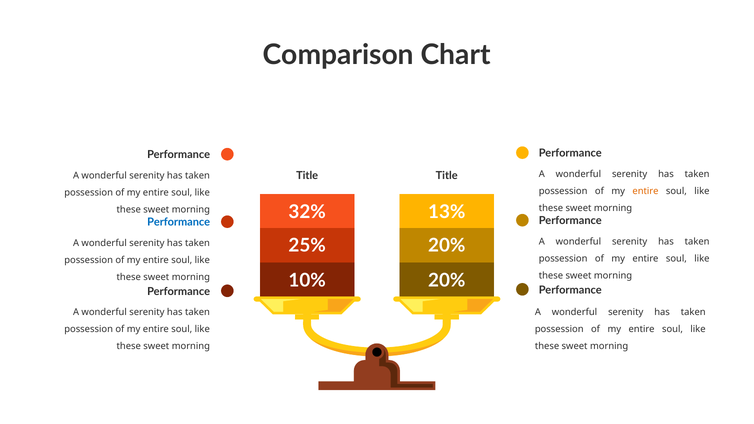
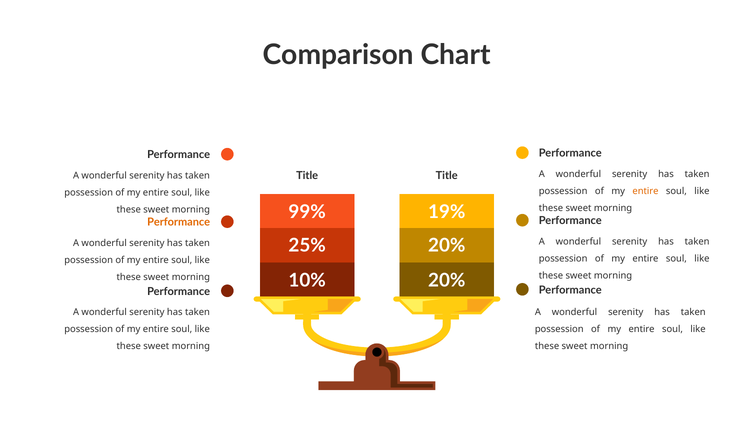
32%: 32% -> 99%
13%: 13% -> 19%
Performance at (179, 222) colour: blue -> orange
